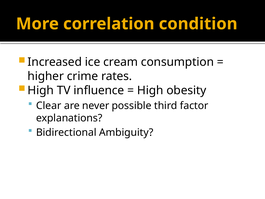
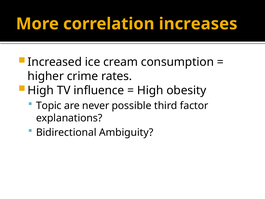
condition: condition -> increases
Clear: Clear -> Topic
